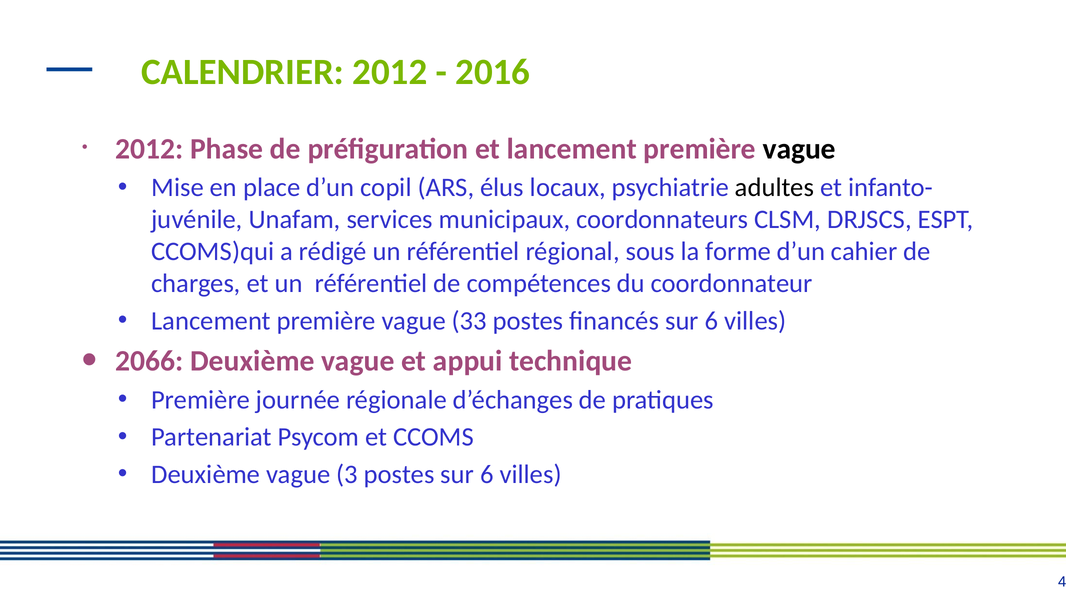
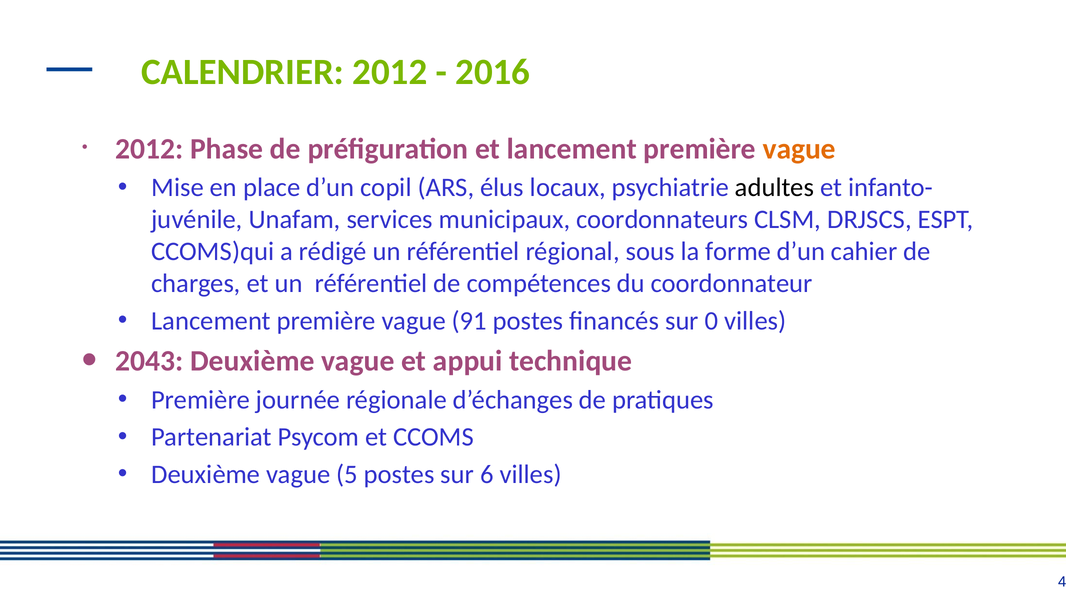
vague at (799, 149) colour: black -> orange
33: 33 -> 91
financés sur 6: 6 -> 0
2066: 2066 -> 2043
3: 3 -> 5
